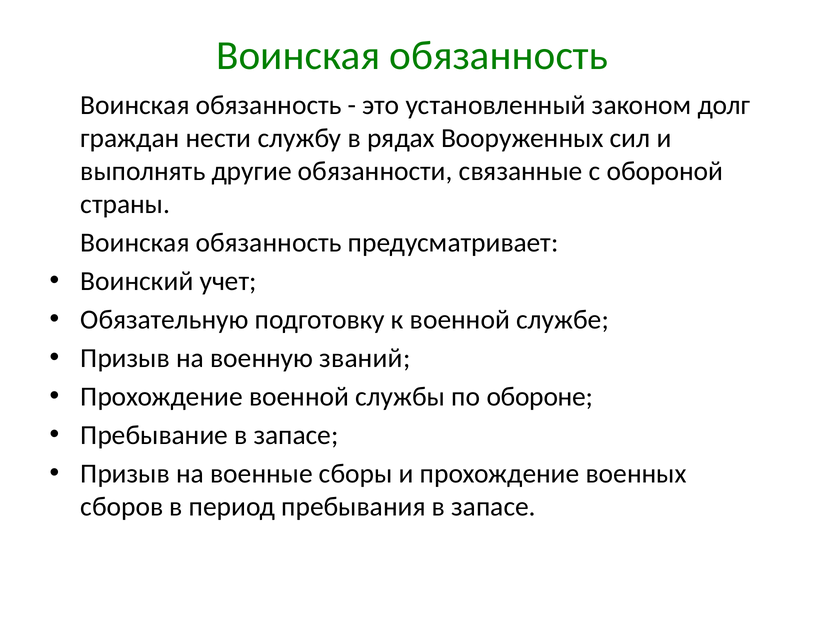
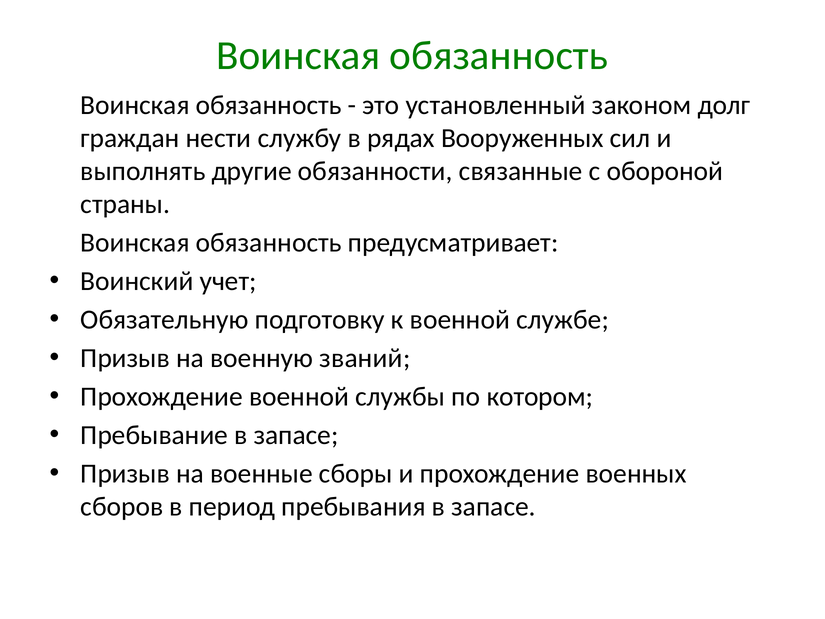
обороне: обороне -> котором
